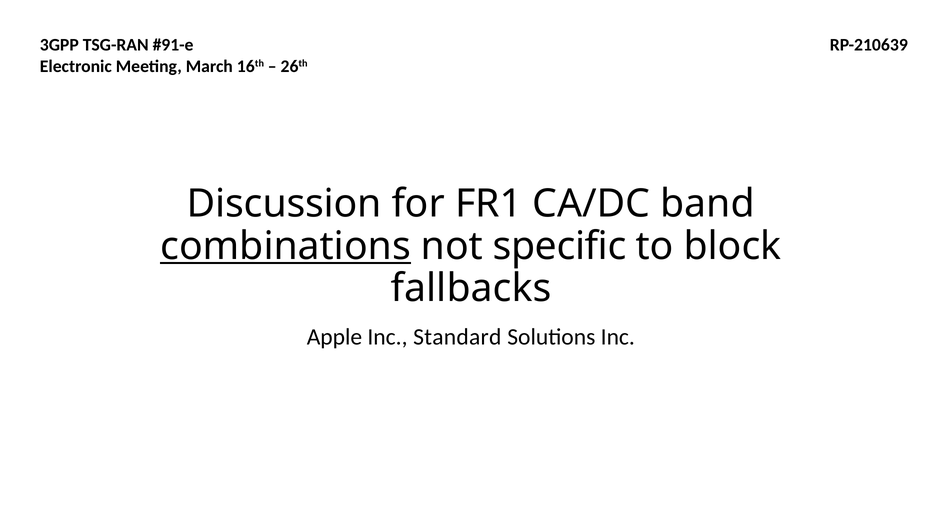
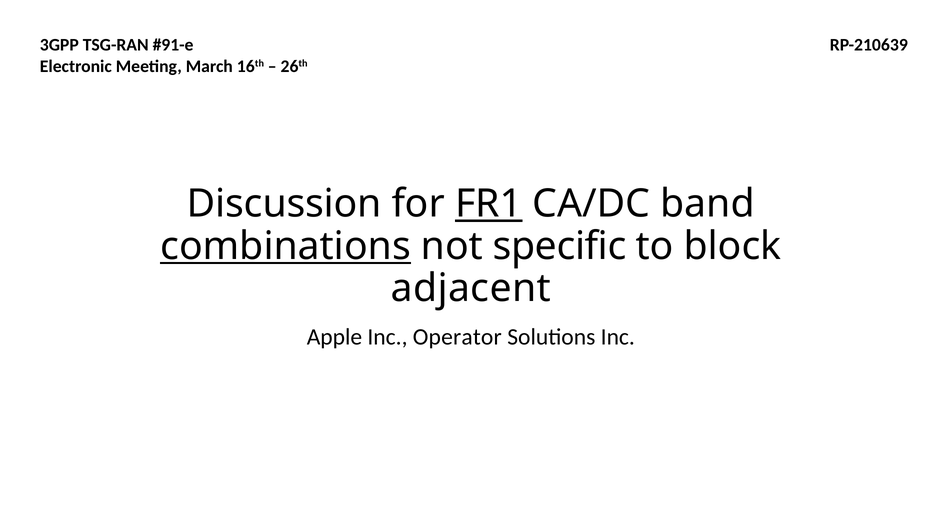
FR1 underline: none -> present
fallbacks: fallbacks -> adjacent
Standard: Standard -> Operator
